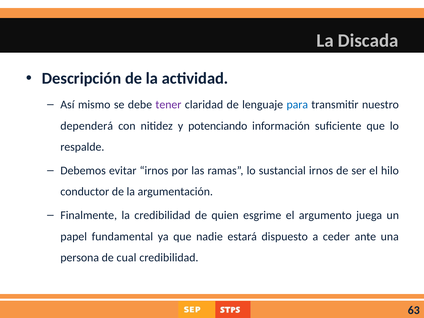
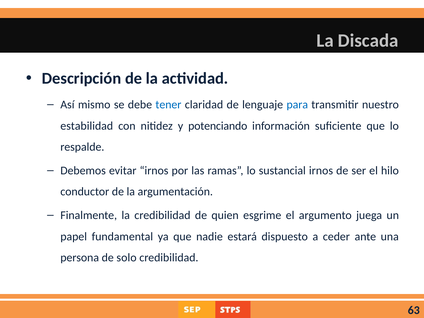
tener colour: purple -> blue
dependerá: dependerá -> estabilidad
cual: cual -> solo
